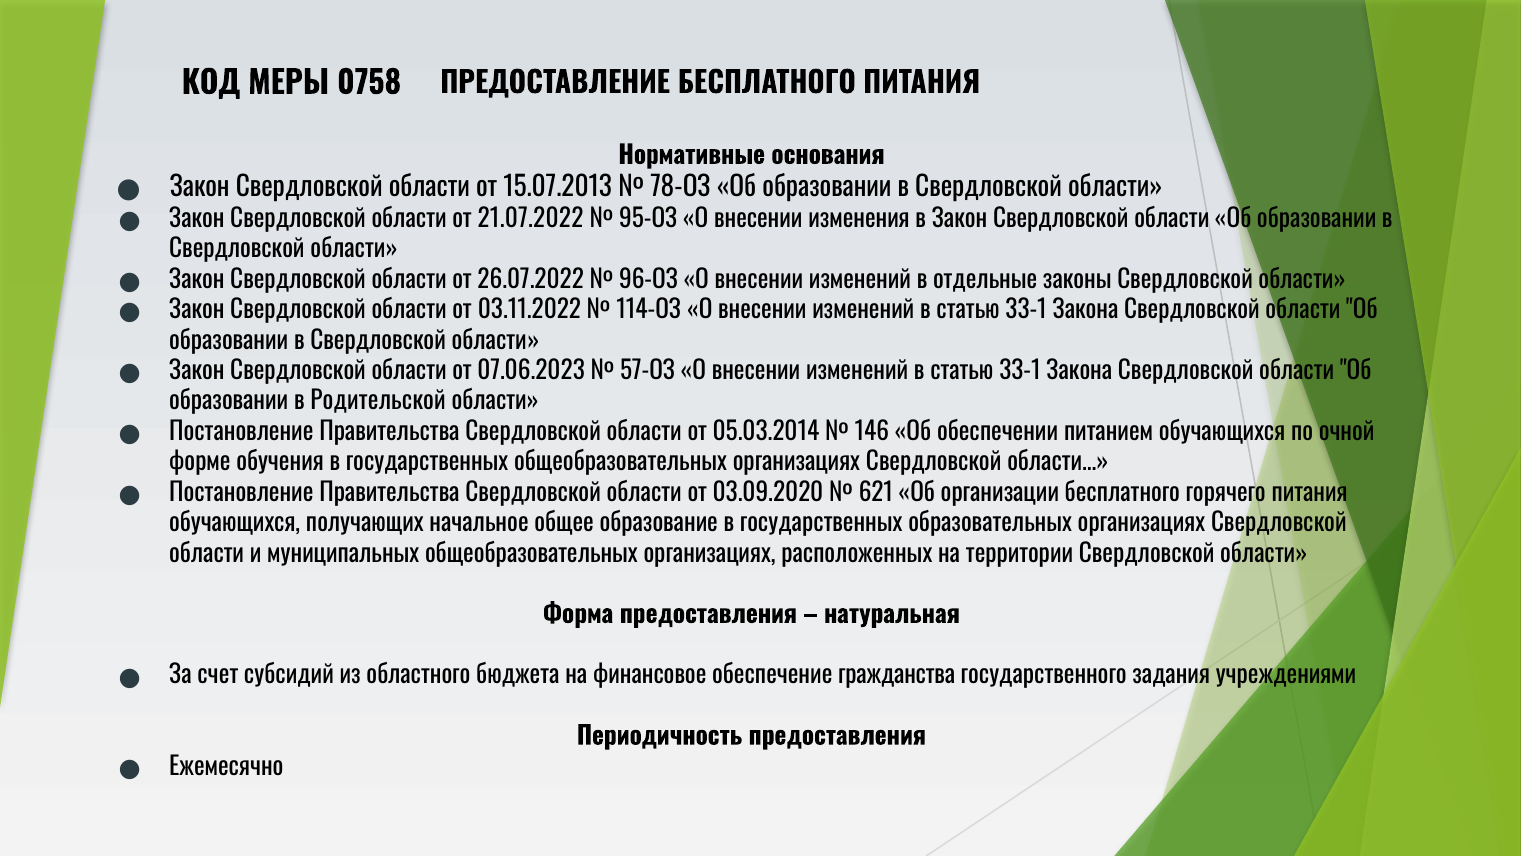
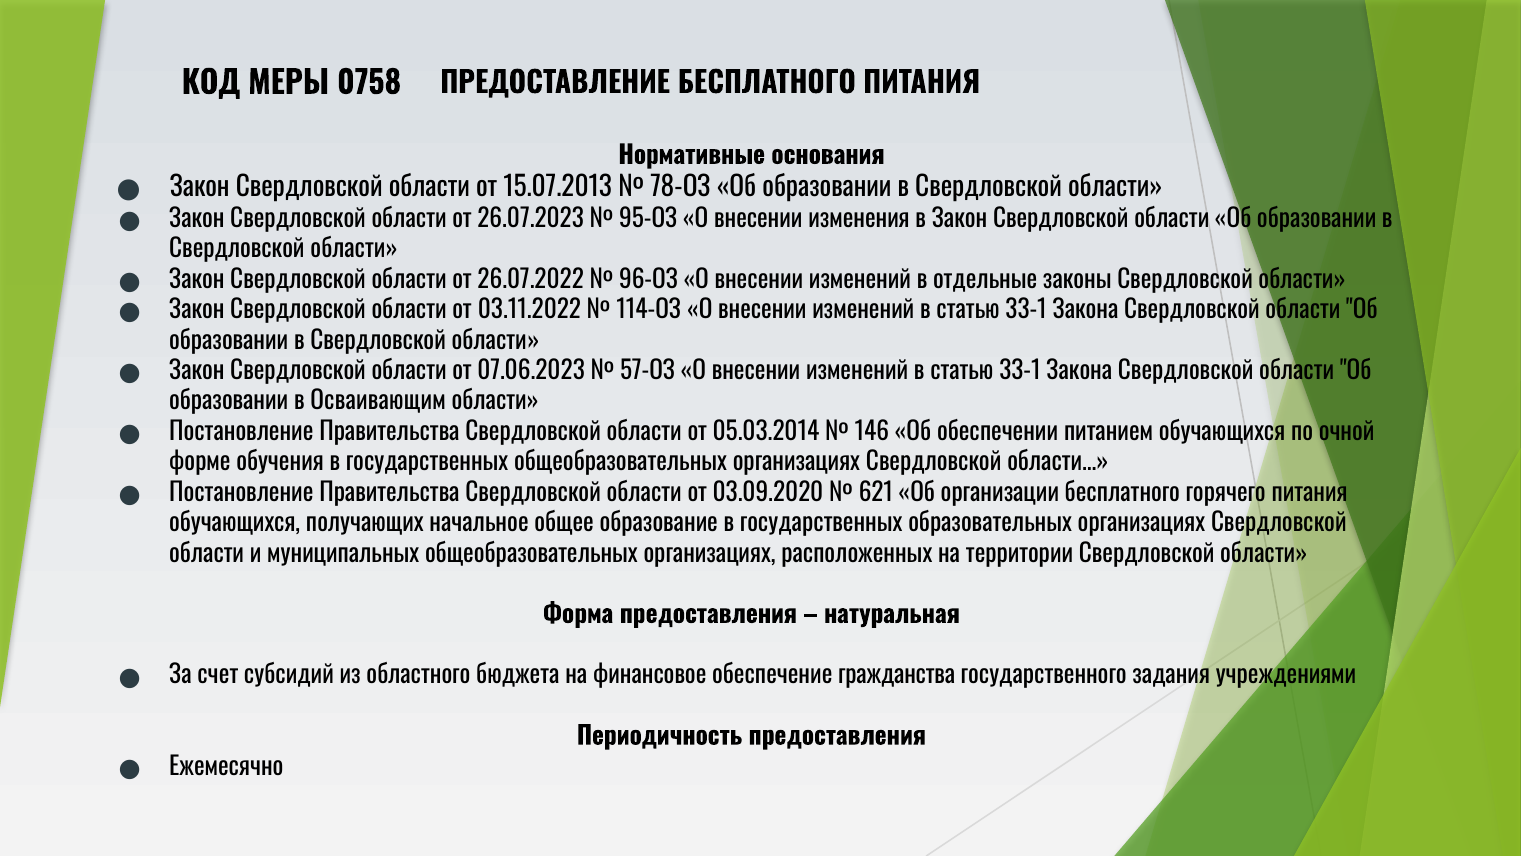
21.07.2022: 21.07.2022 -> 26.07.2023
Родительской: Родительской -> Осваивающим
